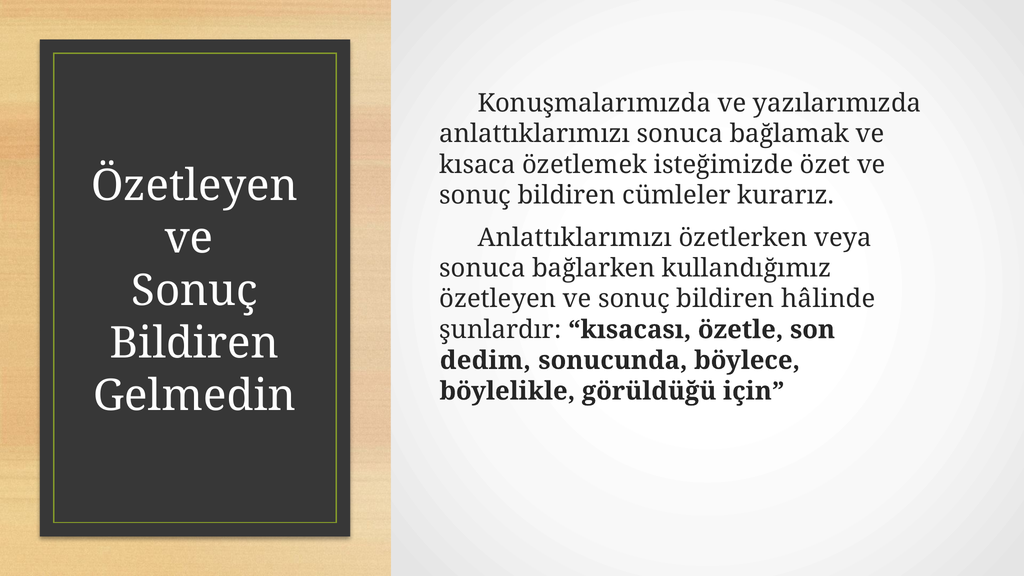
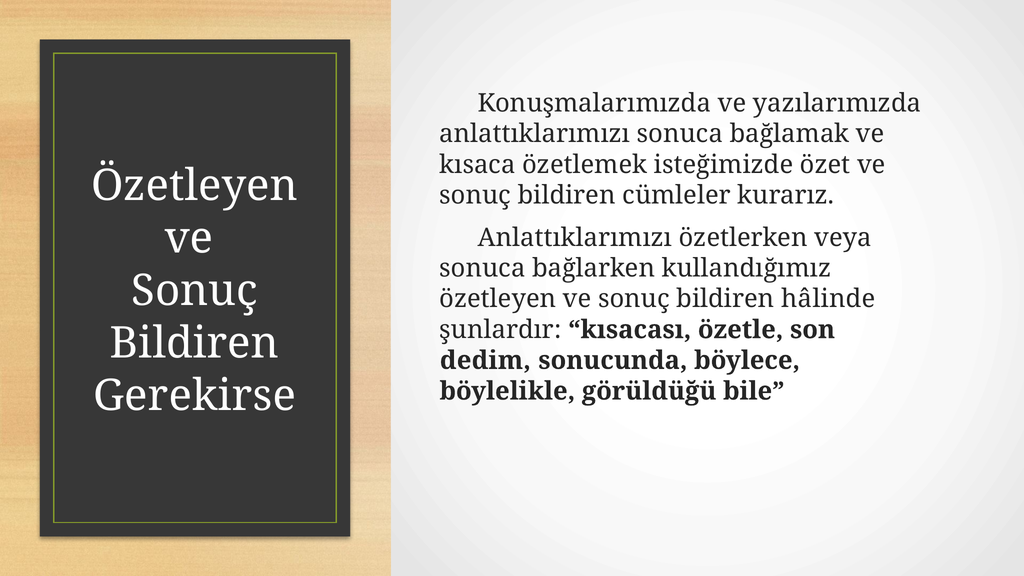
Gelmedin: Gelmedin -> Gerekirse
için: için -> bile
